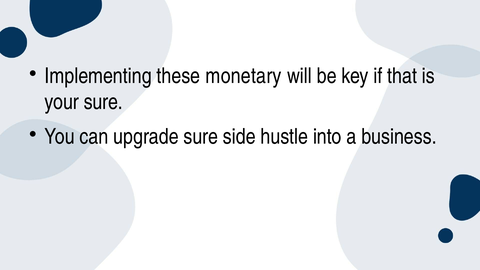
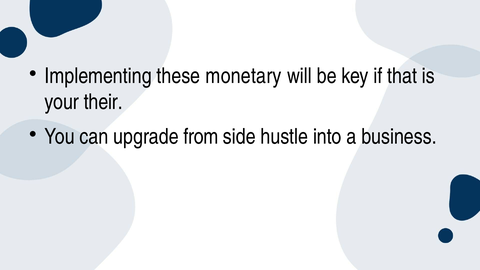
your sure: sure -> their
upgrade sure: sure -> from
